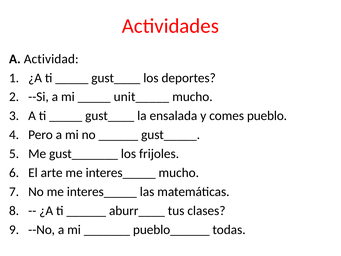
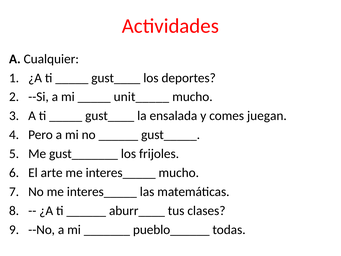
Actividad: Actividad -> Cualquier
pueblo: pueblo -> juegan
